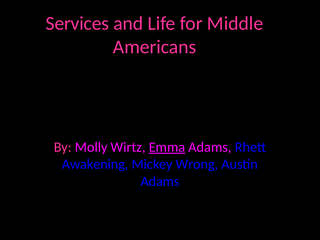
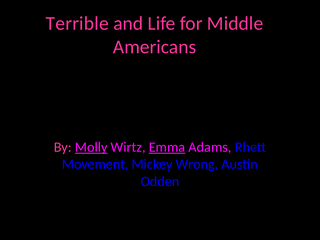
Services: Services -> Terrible
Molly underline: none -> present
Awakening: Awakening -> Movement
Adams at (160, 181): Adams -> Odden
